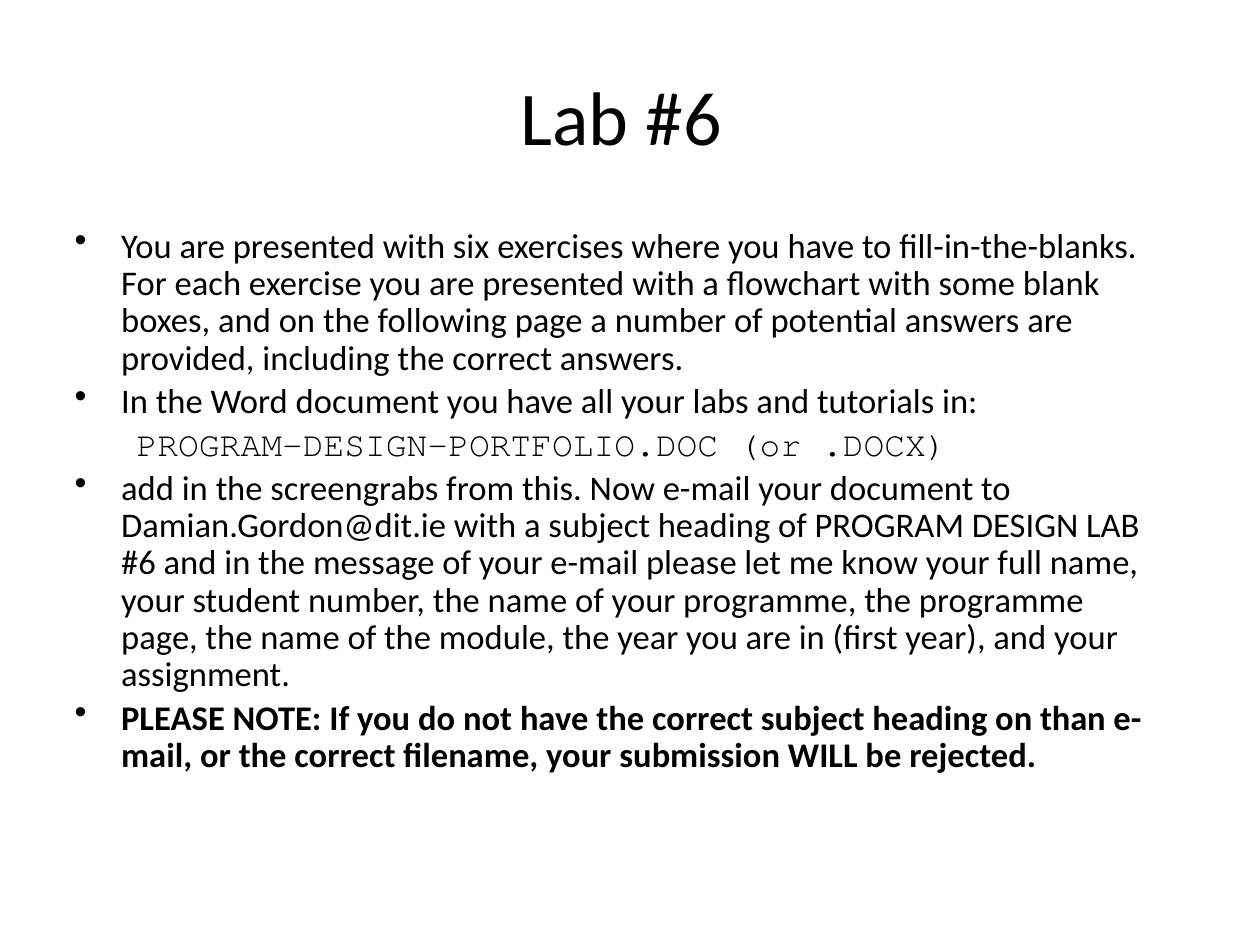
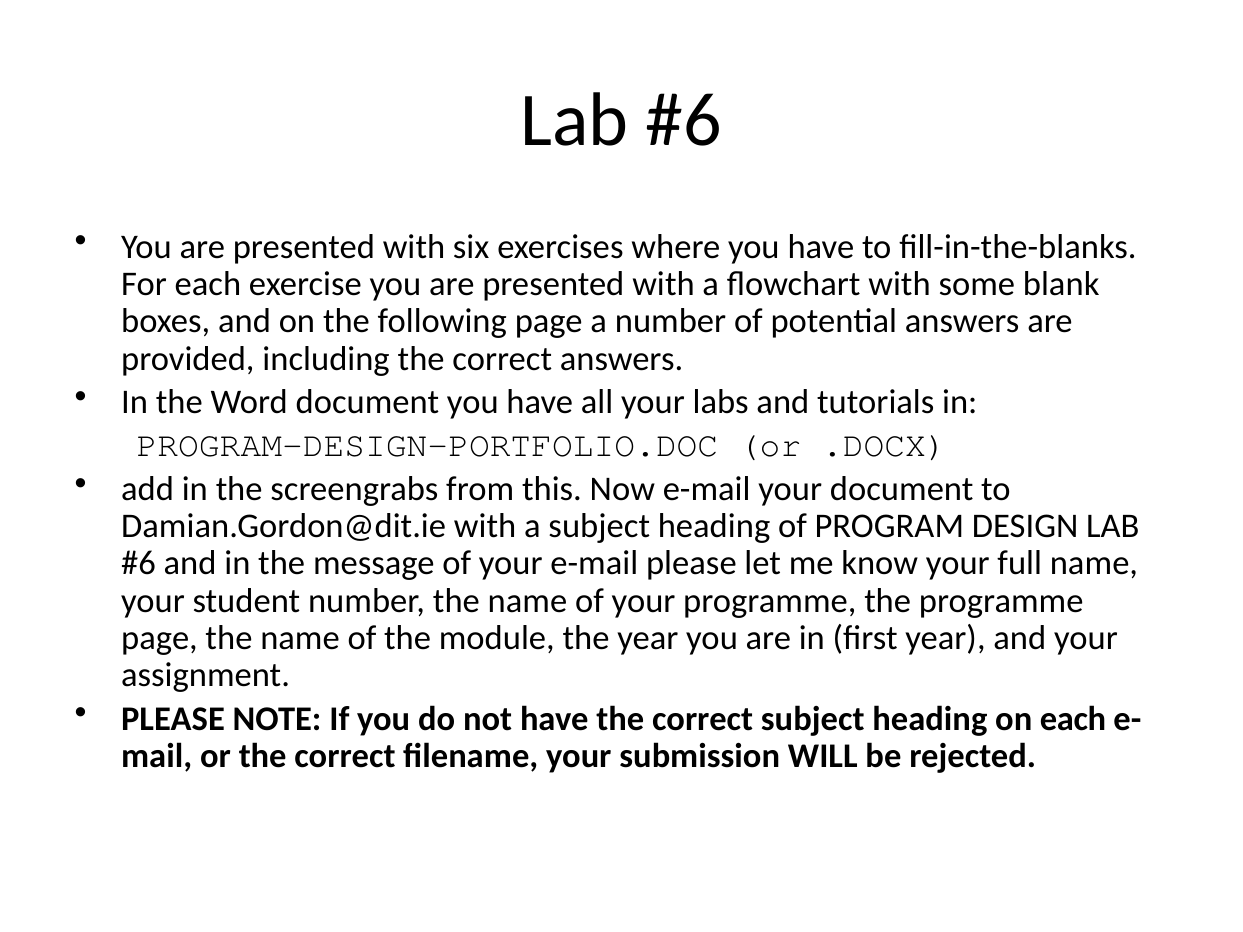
on than: than -> each
